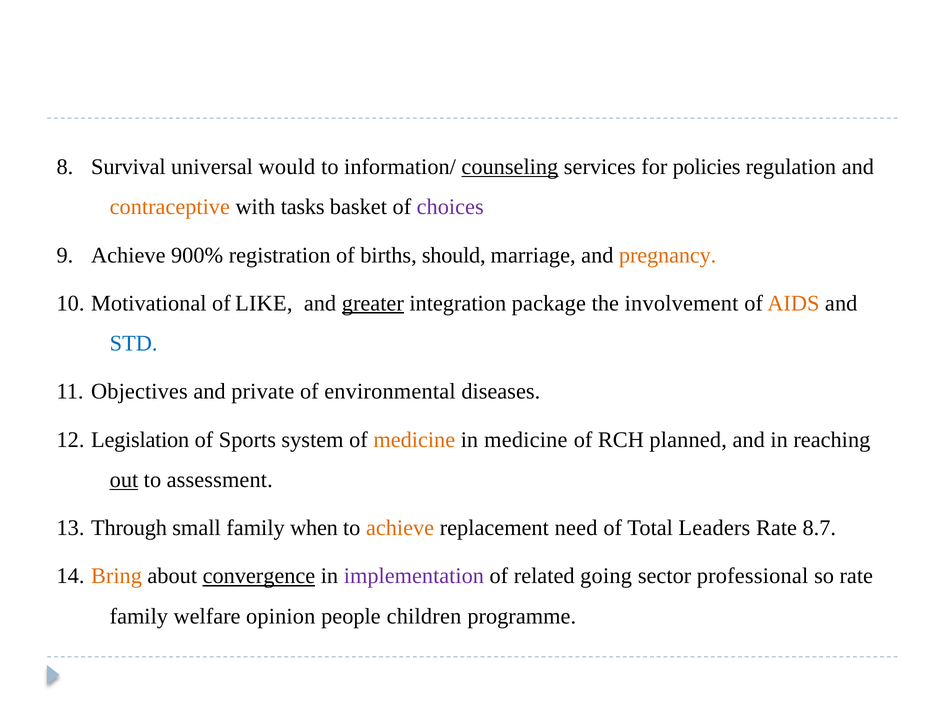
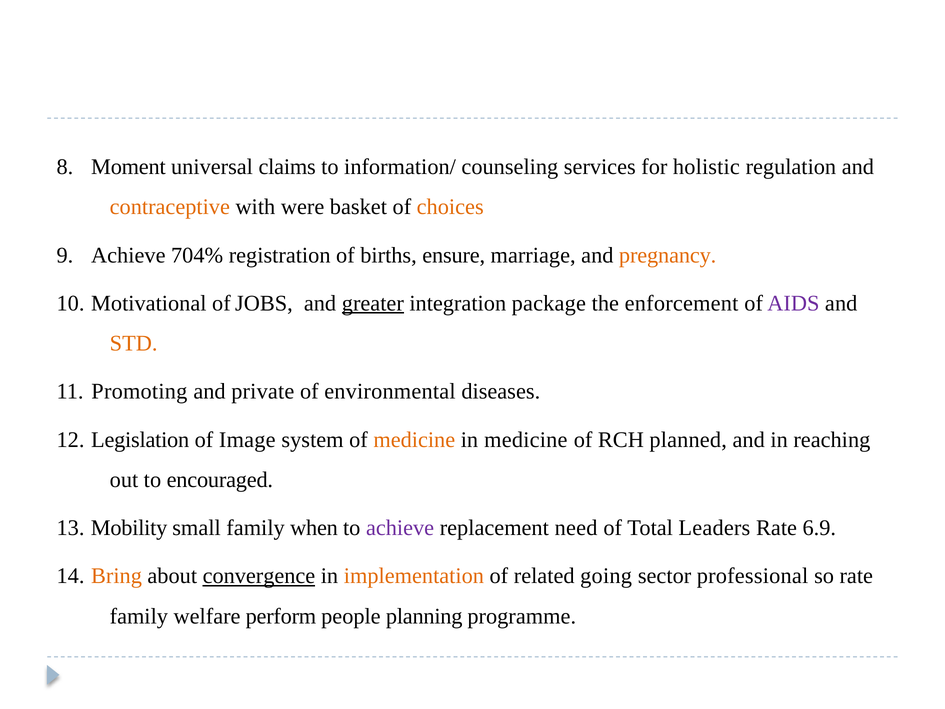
Survival: Survival -> Moment
would: would -> claims
counseling underline: present -> none
policies: policies -> holistic
tasks: tasks -> were
choices colour: purple -> orange
900%: 900% -> 704%
should: should -> ensure
LIKE: LIKE -> JOBS
involvement: involvement -> enforcement
AIDS colour: orange -> purple
STD colour: blue -> orange
Objectives: Objectives -> Promoting
Sports: Sports -> Image
out underline: present -> none
assessment: assessment -> encouraged
Through: Through -> Mobility
achieve at (400, 528) colour: orange -> purple
8.7: 8.7 -> 6.9
implementation colour: purple -> orange
opinion: opinion -> perform
children: children -> planning
